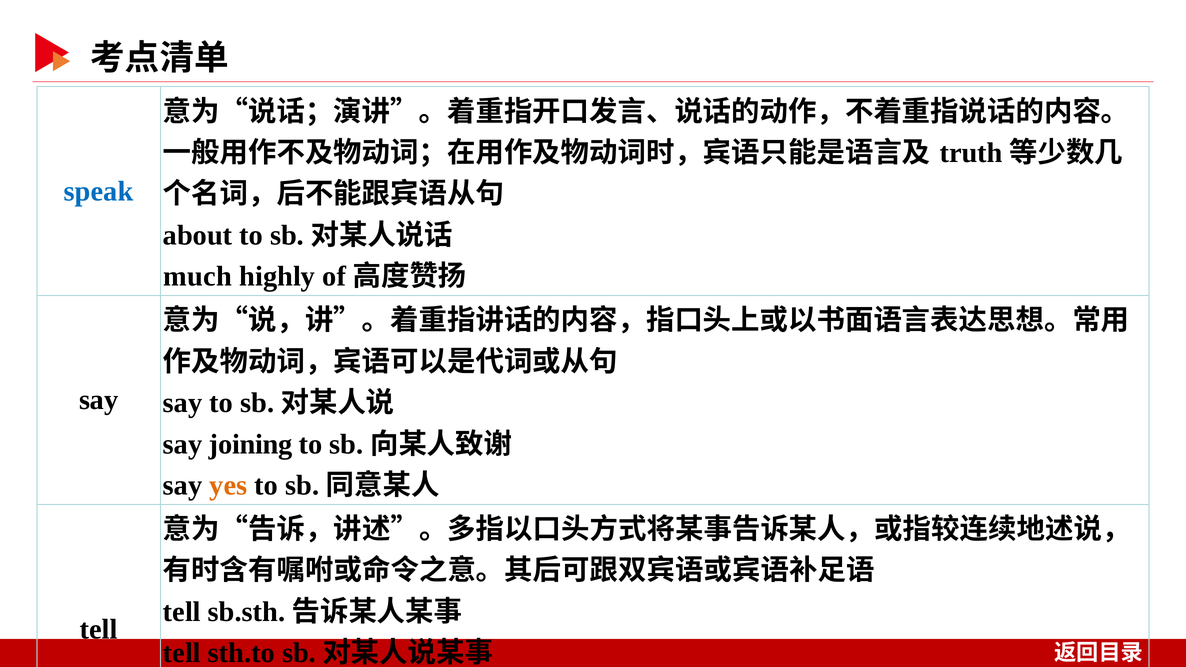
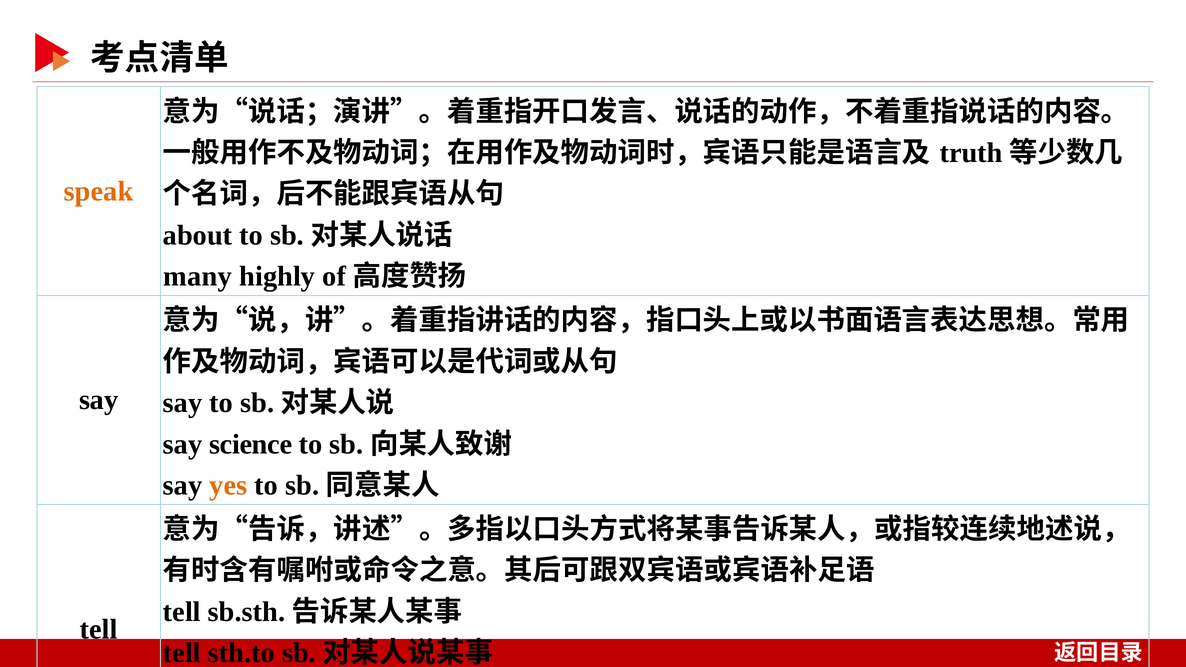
speak colour: blue -> orange
much: much -> many
joining: joining -> science
